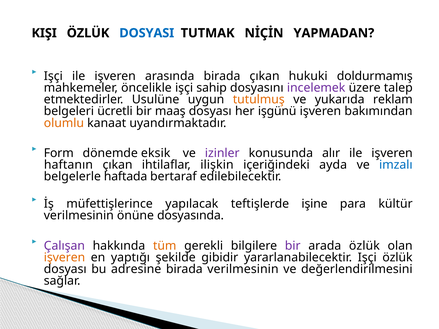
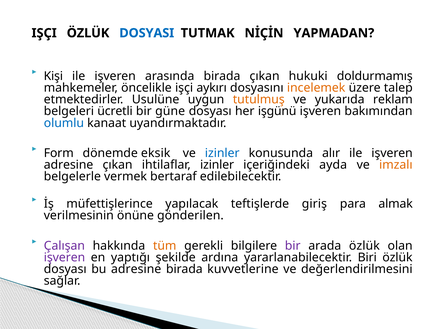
KIŞI at (44, 33): KIŞI -> IŞÇI
Işçi at (53, 76): Işçi -> Kişi
sahip: sahip -> aykırı
incelemek colour: purple -> orange
maaş: maaş -> güne
olumlu colour: orange -> blue
izinler at (222, 153) colour: purple -> blue
haftanın at (68, 165): haftanın -> adresine
ihtilaflar ilişkin: ilişkin -> izinler
imzalı colour: blue -> orange
haftada: haftada -> vermek
işine: işine -> giriş
kültür: kültür -> almak
dosyasında: dosyasında -> gönderilen
işveren at (64, 258) colour: orange -> purple
gibidir: gibidir -> ardına
yararlanabilecektir Işçi: Işçi -> Biri
birada verilmesinin: verilmesinin -> kuvvetlerine
